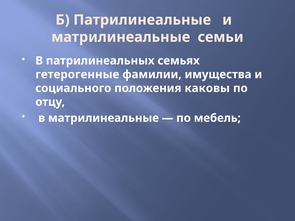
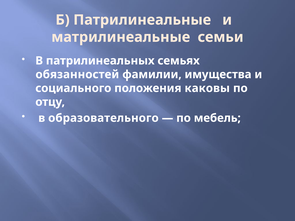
гетерогенные: гетерогенные -> обязанностей
в матрилинеальные: матрилинеальные -> образовательного
